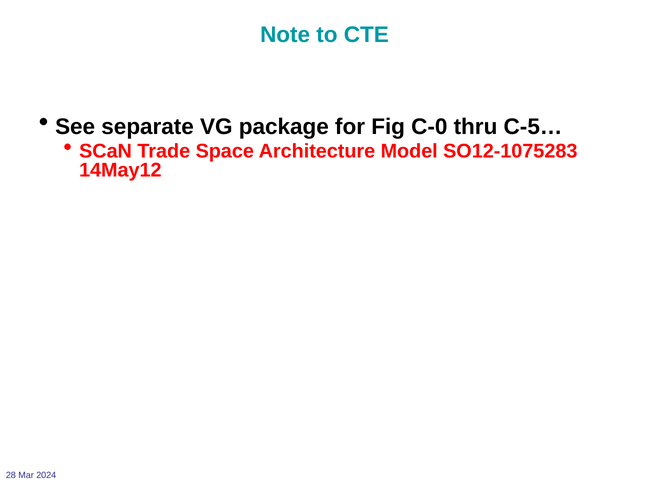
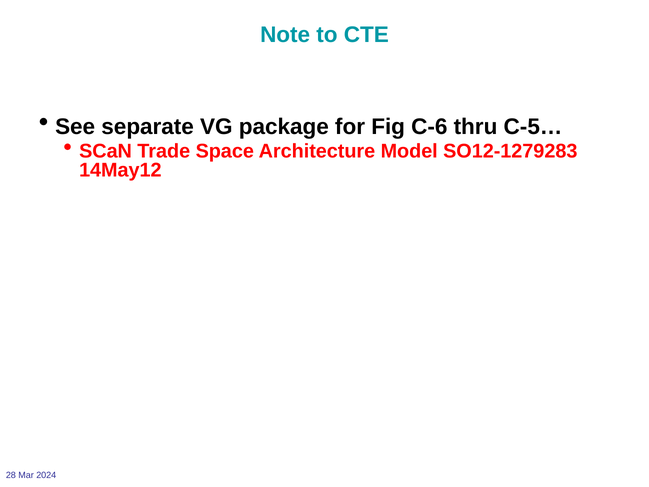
C-0: C-0 -> C-6
SO12-1075283: SO12-1075283 -> SO12-1279283
